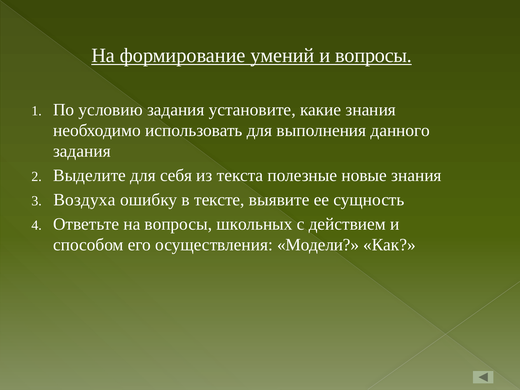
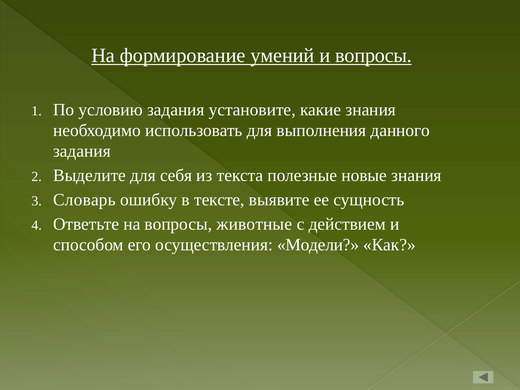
Воздуха: Воздуха -> Словарь
школьных: школьных -> животные
